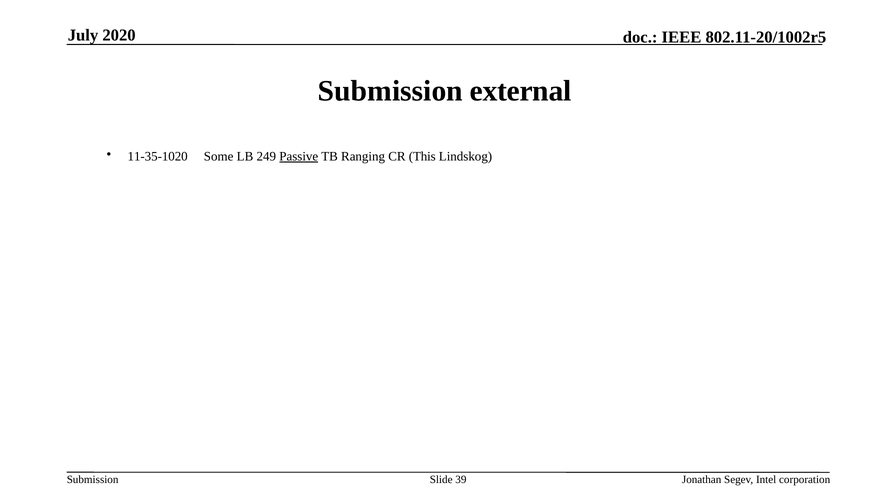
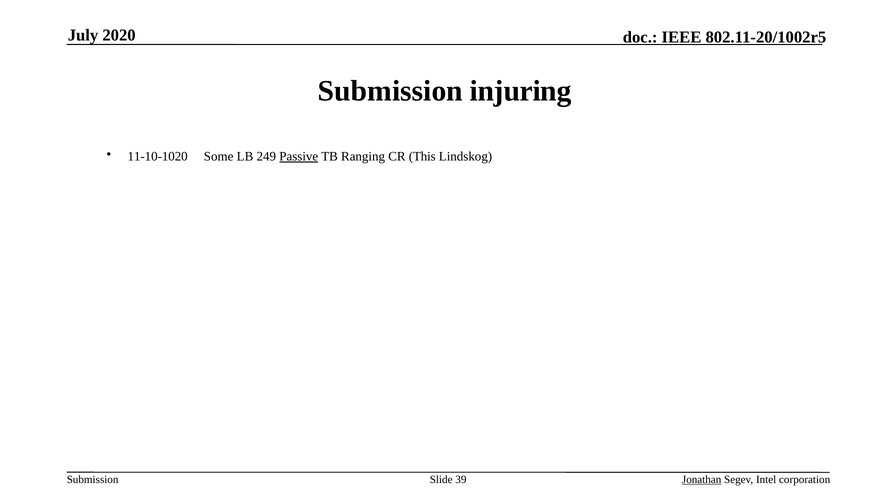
external: external -> injuring
11-35-1020: 11-35-1020 -> 11-10-1020
Jonathan underline: none -> present
